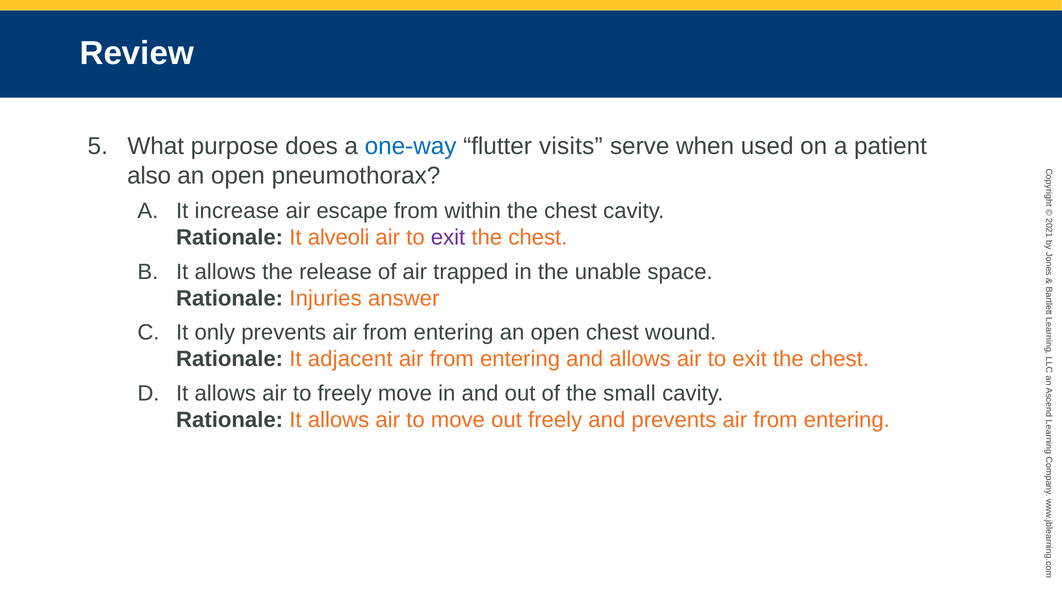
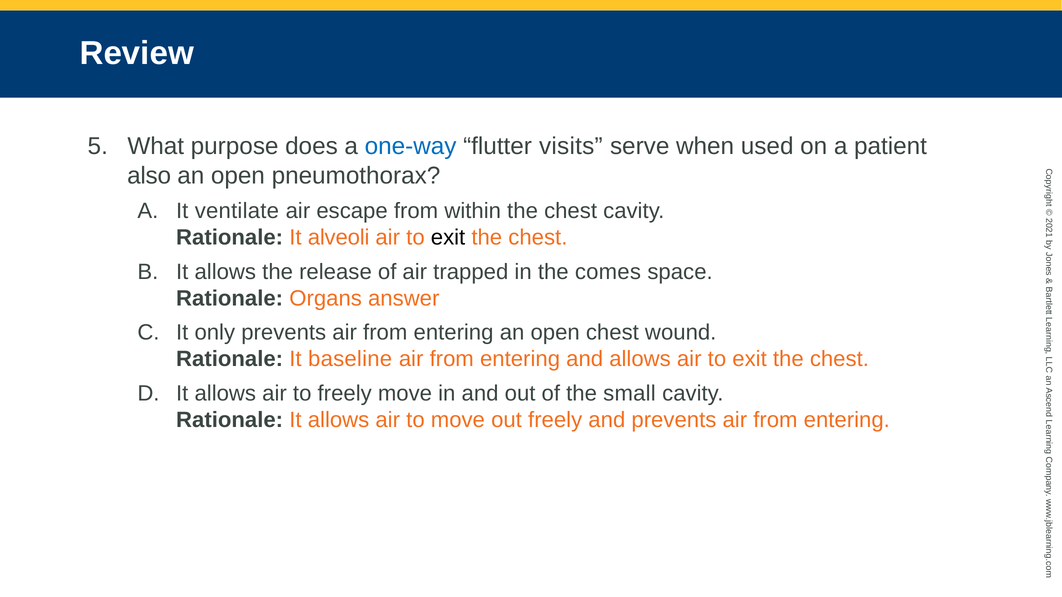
increase: increase -> ventilate
exit at (448, 238) colour: purple -> black
unable: unable -> comes
Injuries: Injuries -> Organs
adjacent: adjacent -> baseline
